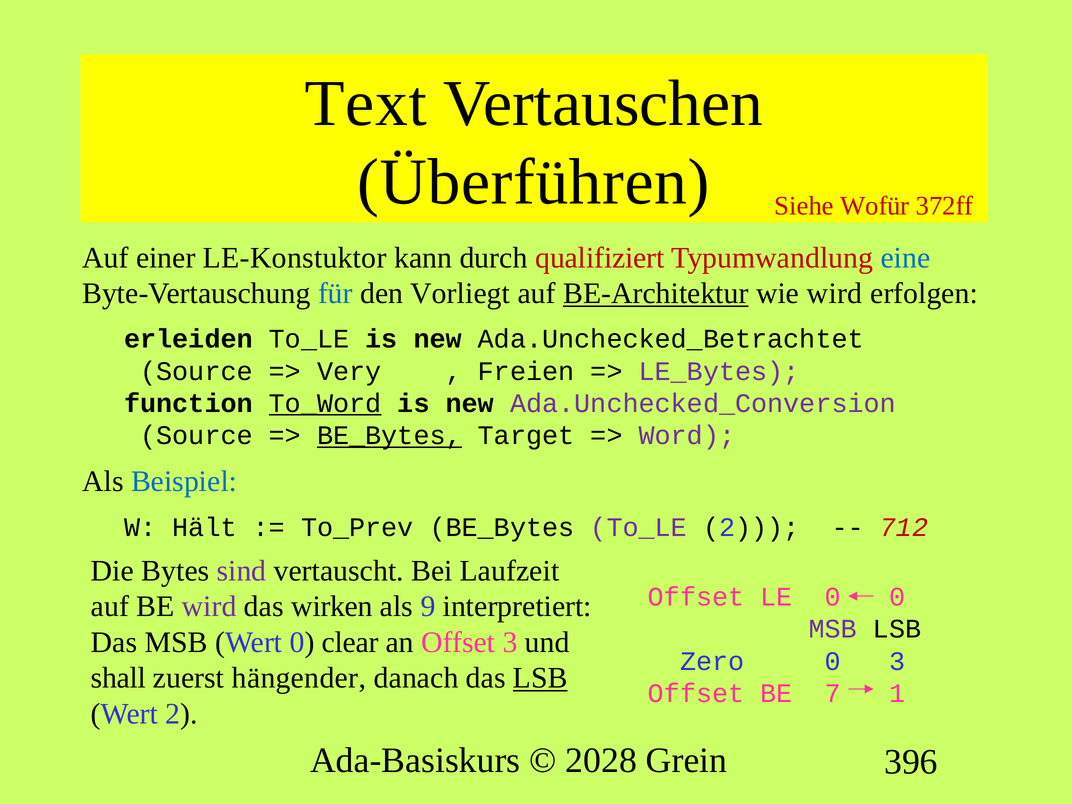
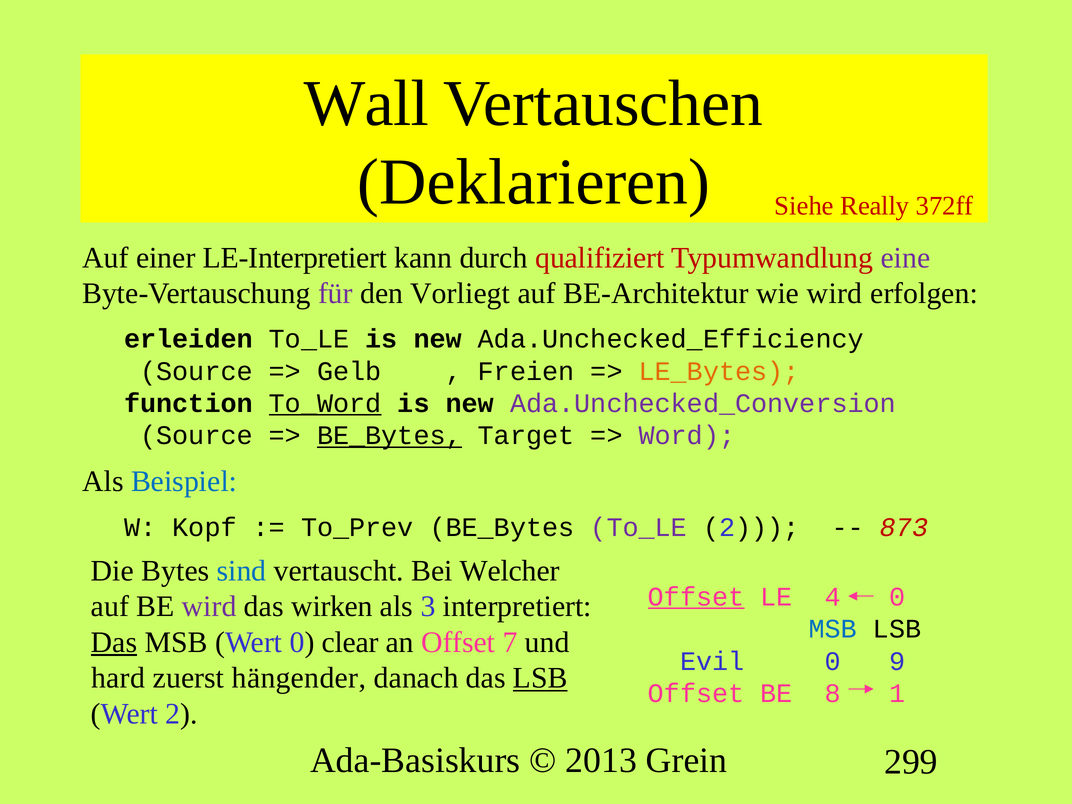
Text: Text -> Wall
Überführen: Überführen -> Deklarieren
Wofür: Wofür -> Really
LE-Konstuktor: LE-Konstuktor -> LE-Interpretiert
eine colour: blue -> purple
für colour: blue -> purple
BE-Architektur underline: present -> none
Ada.Unchecked_Betrachtet: Ada.Unchecked_Betrachtet -> Ada.Unchecked_Efficiency
Very: Very -> Gelb
LE_Bytes colour: purple -> orange
Hält: Hält -> Kopf
712: 712 -> 873
sind colour: purple -> blue
Laufzeit: Laufzeit -> Welcher
Offset at (696, 597) underline: none -> present
LE 0: 0 -> 4
9: 9 -> 3
MSB at (833, 629) colour: purple -> blue
Das at (114, 642) underline: none -> present
Offset 3: 3 -> 7
Zero: Zero -> Evil
0 3: 3 -> 9
shall: shall -> hard
7: 7 -> 8
2028: 2028 -> 2013
396: 396 -> 299
